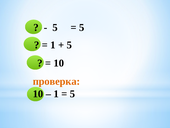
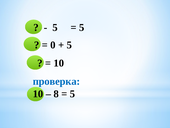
1 at (53, 45): 1 -> 0
проверка colour: orange -> blue
1 at (56, 93): 1 -> 8
